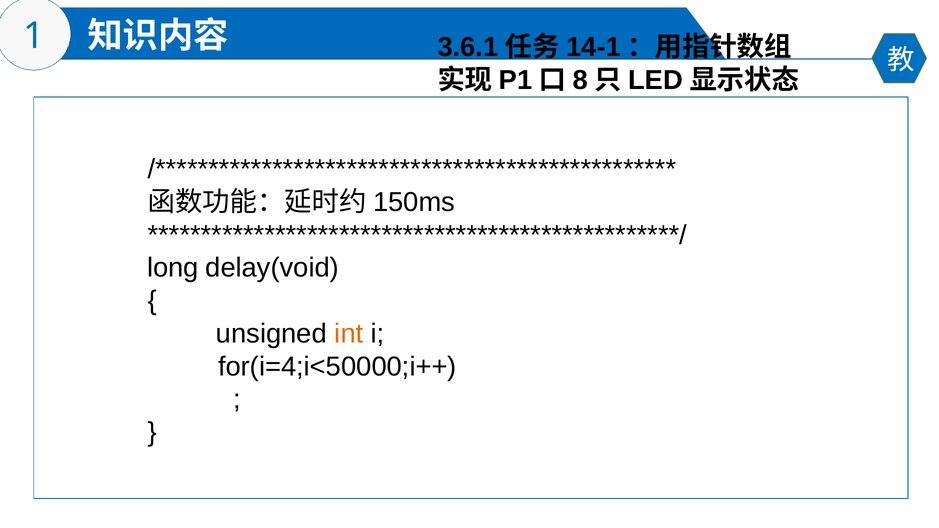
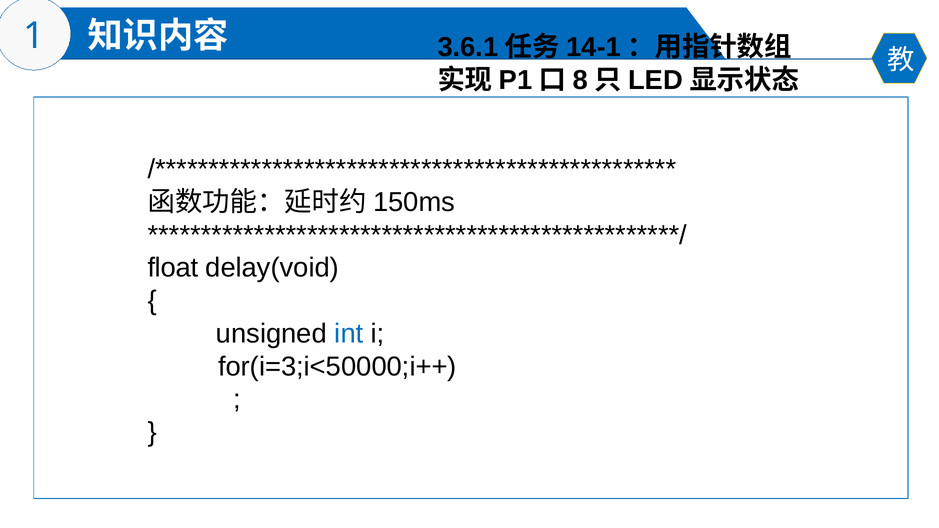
long: long -> float
int colour: orange -> blue
for(i=4;i<50000;i++: for(i=4;i<50000;i++ -> for(i=3;i<50000;i++
